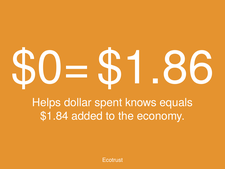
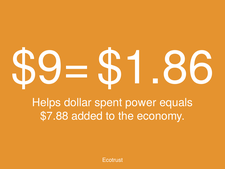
$0=: $0= -> $9=
knows: knows -> power
$1.84: $1.84 -> $7.88
